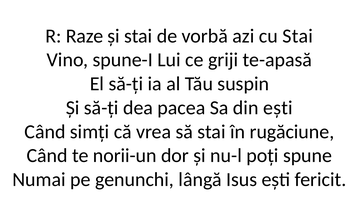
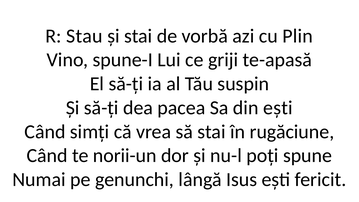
Raze: Raze -> Stau
cu Stai: Stai -> Plin
